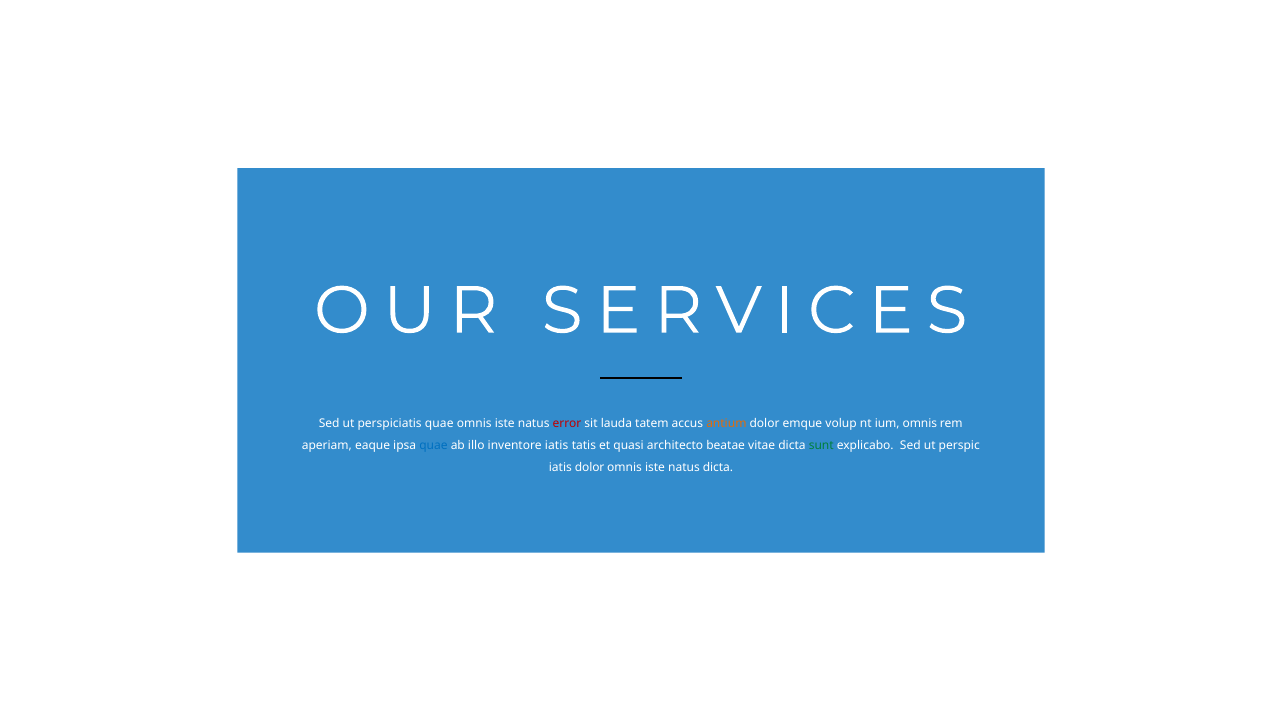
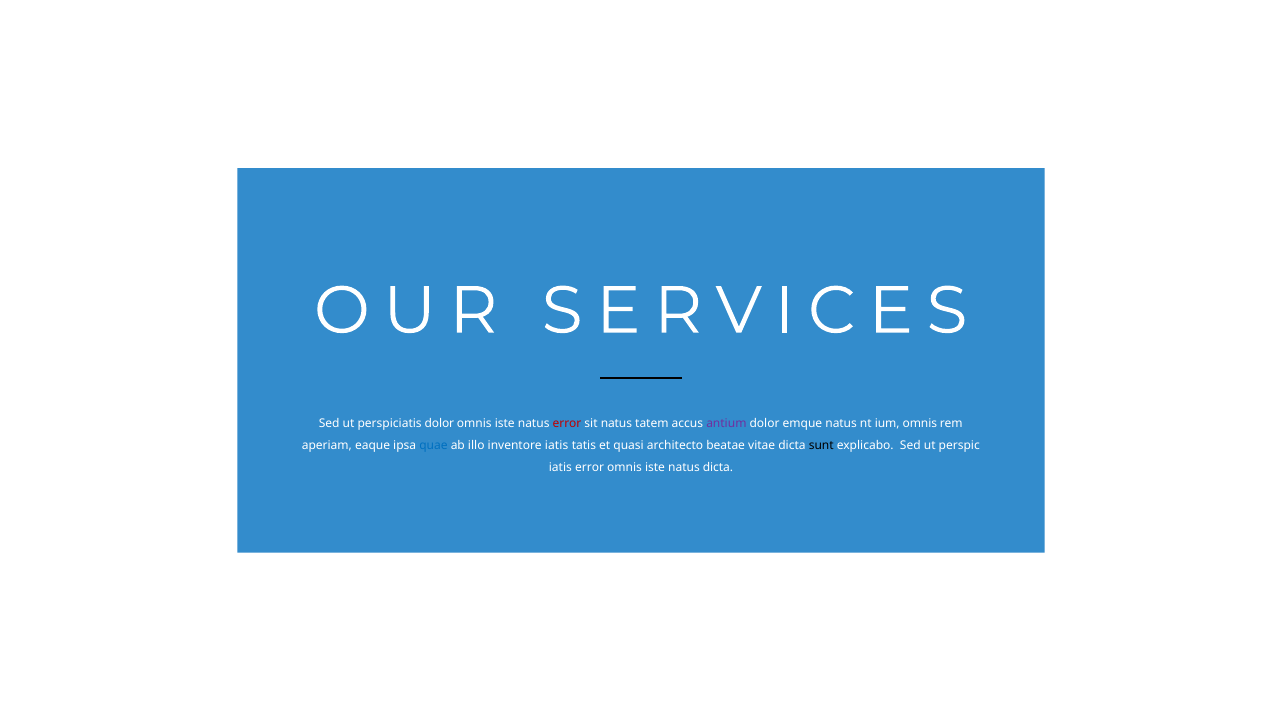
perspiciatis quae: quae -> dolor
sit lauda: lauda -> natus
antium colour: orange -> purple
emque volup: volup -> natus
sunt colour: green -> black
iatis dolor: dolor -> error
